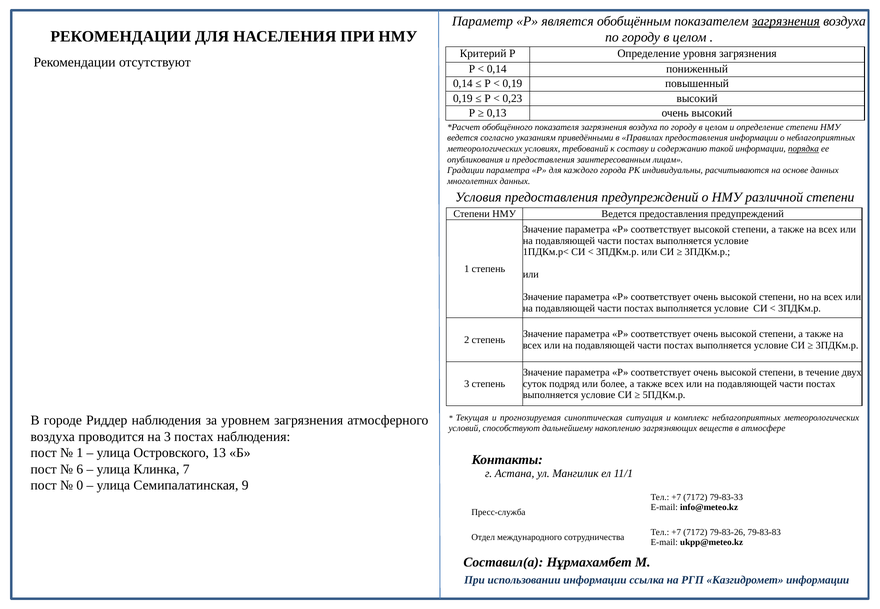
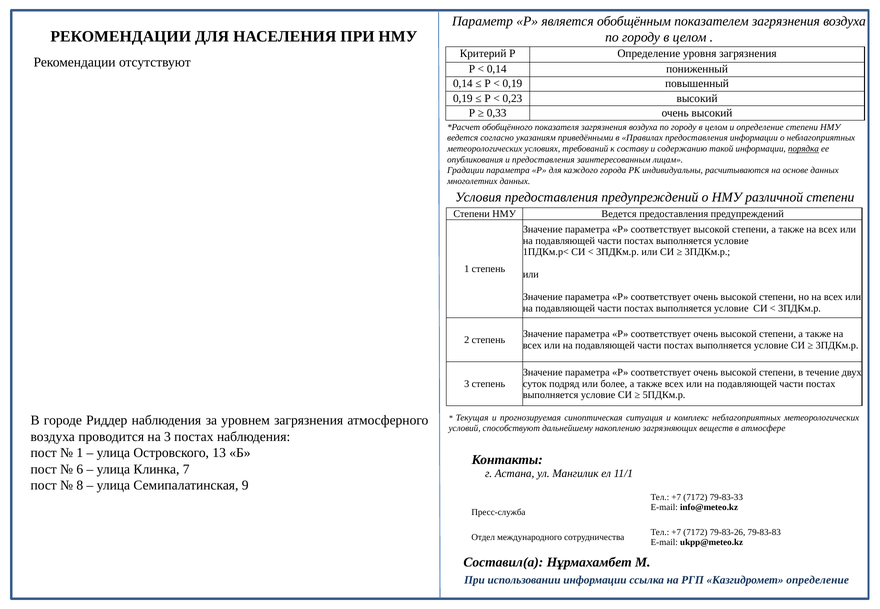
загрязнения at (786, 21) underline: present -> none
0,13: 0,13 -> 0,33
0: 0 -> 8
Казгидромет информации: информации -> определение
